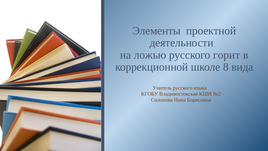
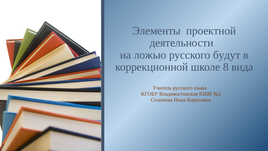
горит: горит -> будут
